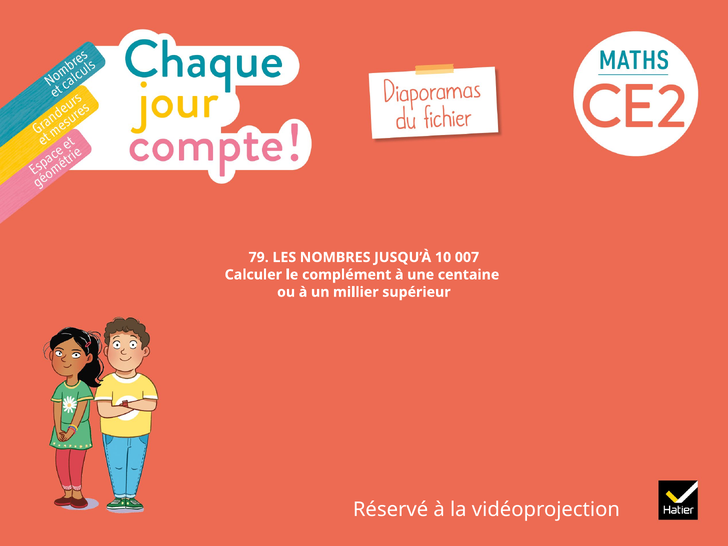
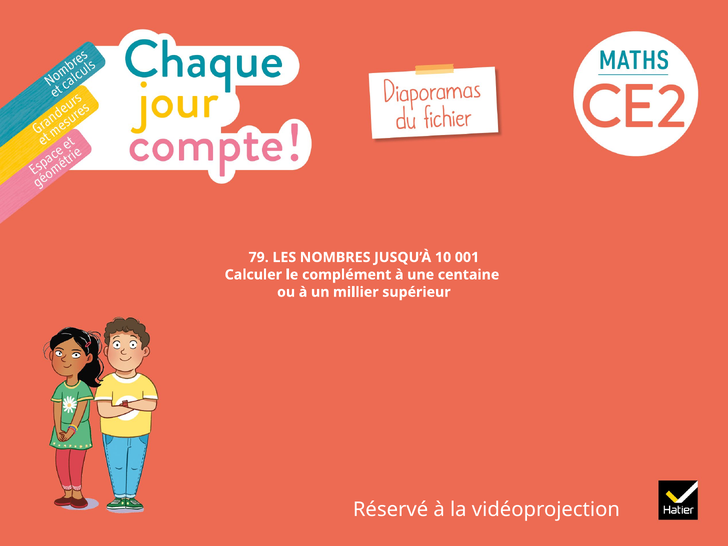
007: 007 -> 001
